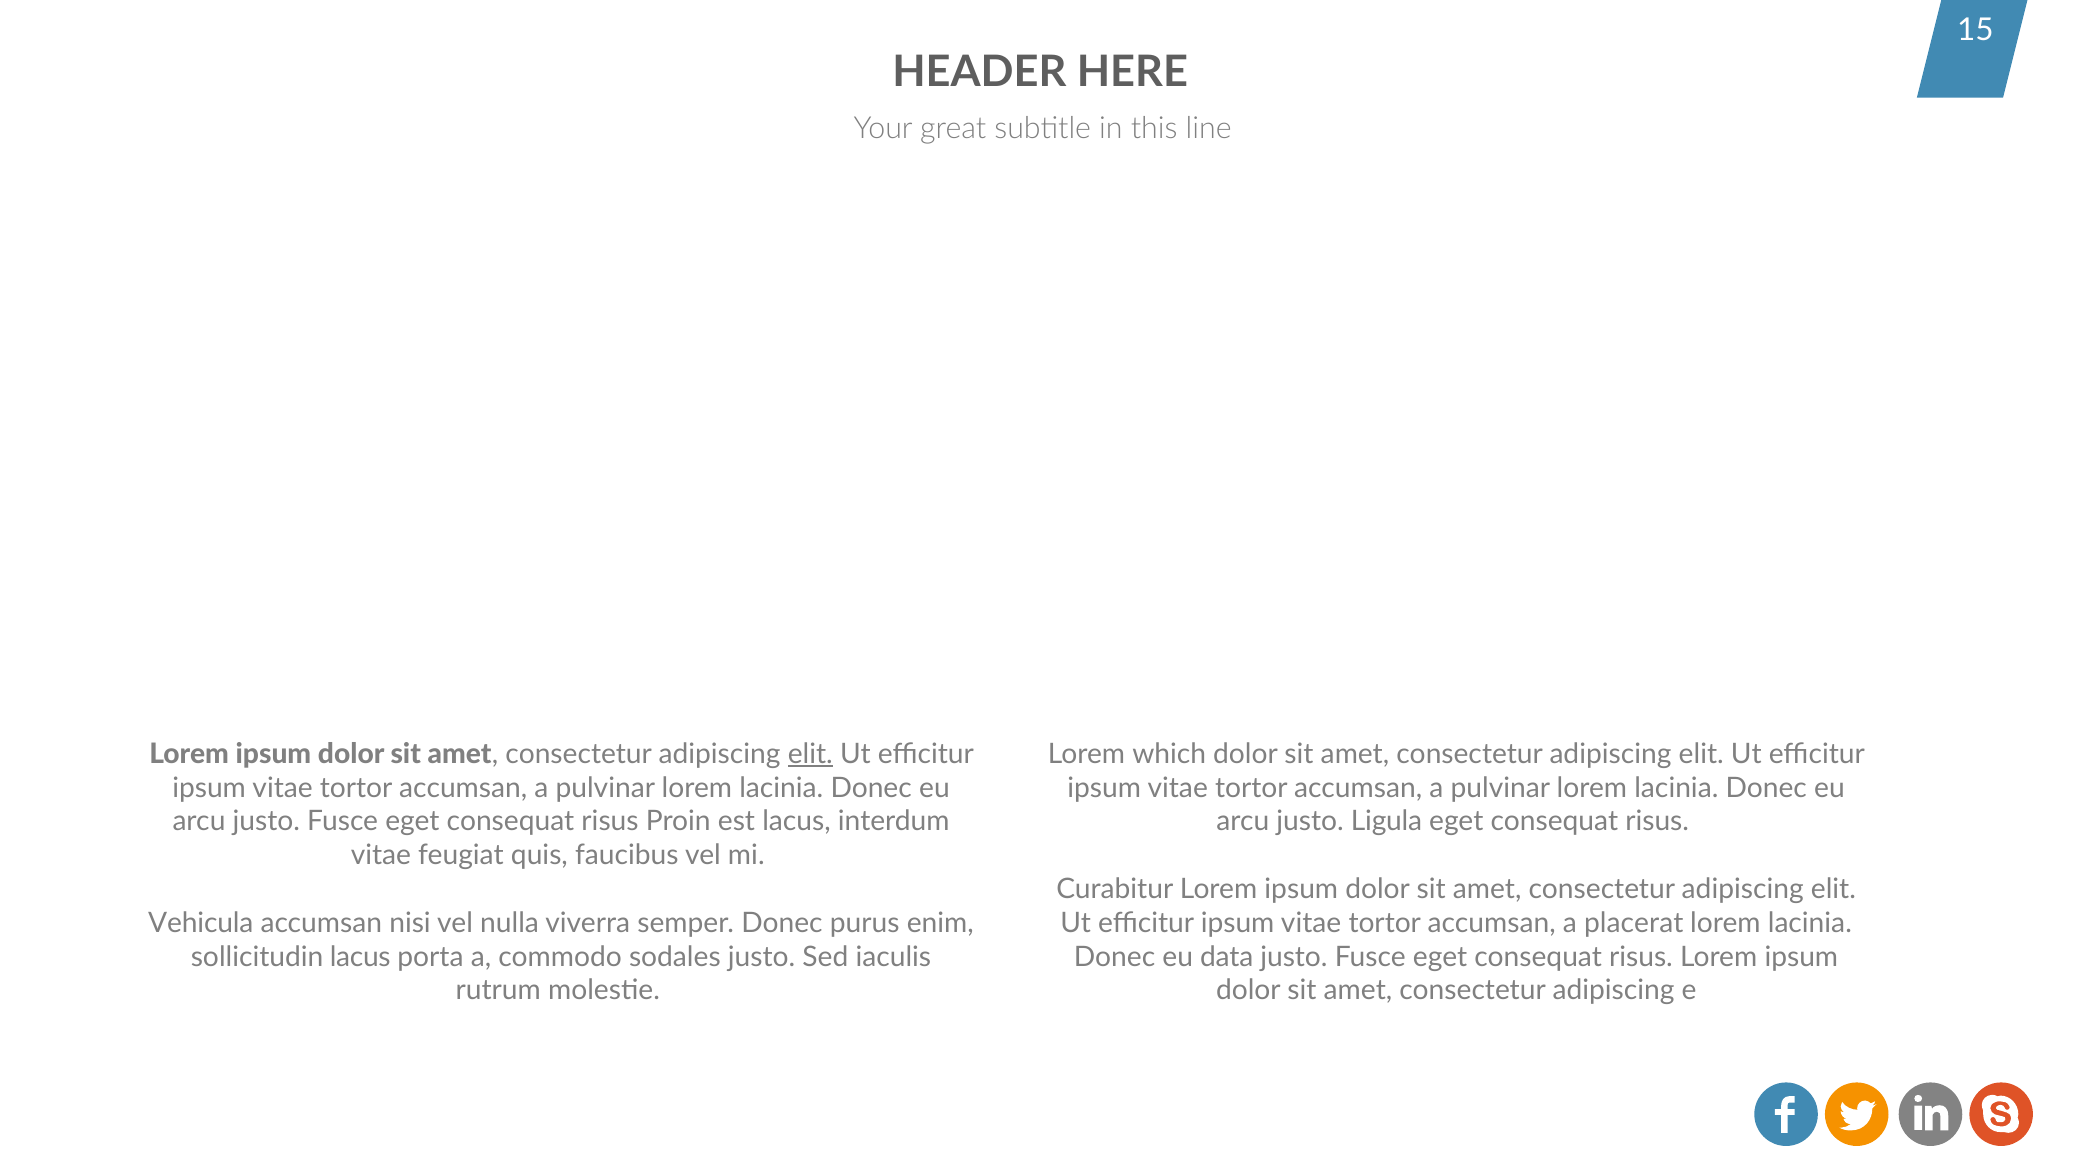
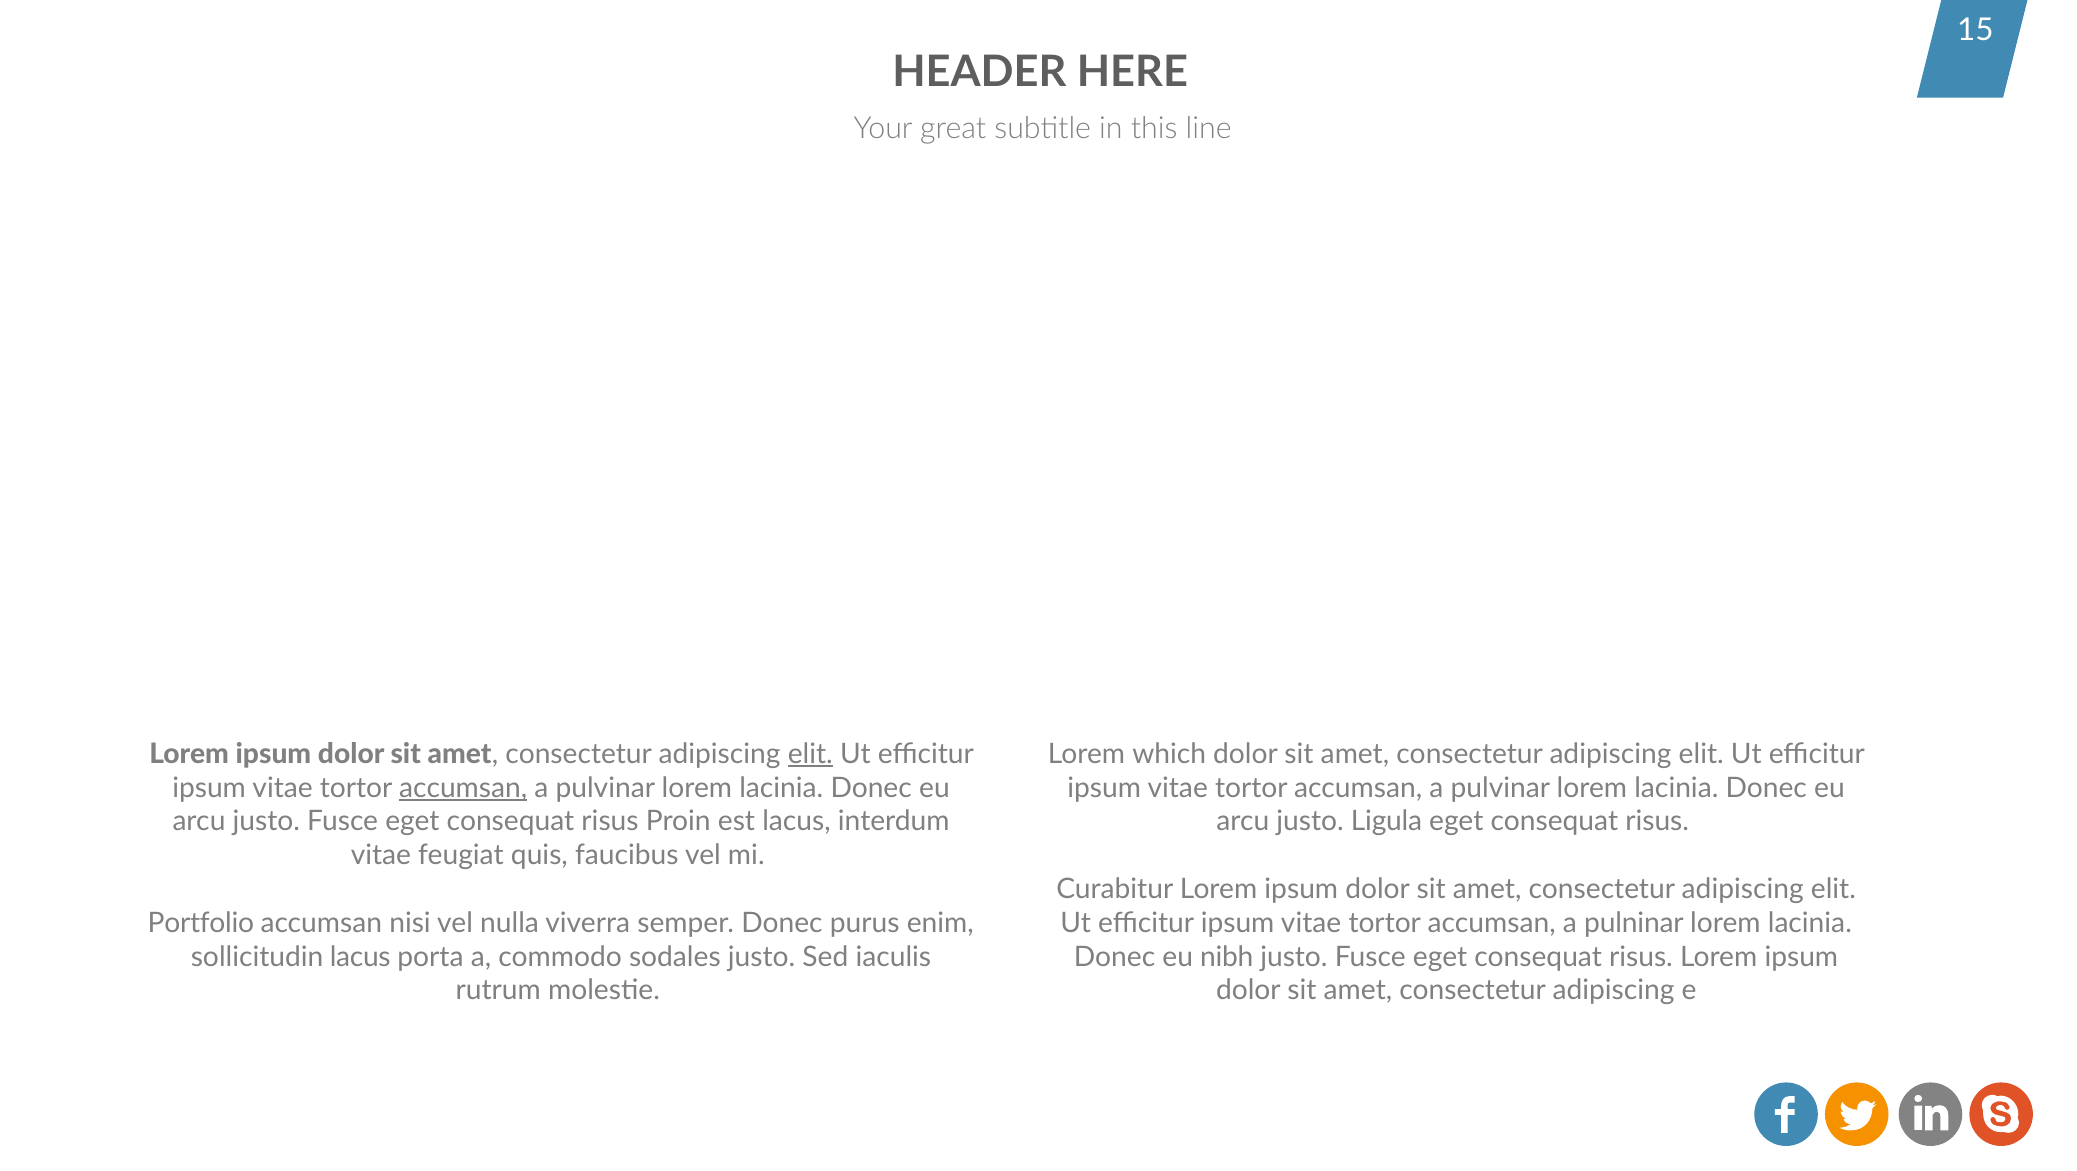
accumsan at (463, 788) underline: none -> present
Vehicula: Vehicula -> Portfolio
placerat: placerat -> pulninar
data: data -> nibh
